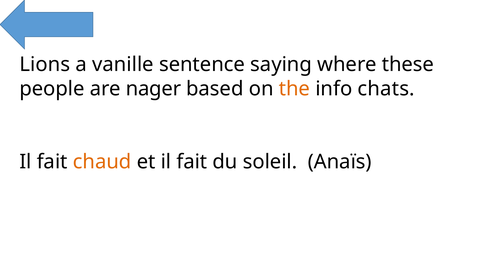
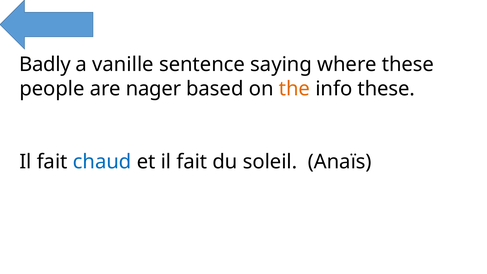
Lions: Lions -> Badly
info chats: chats -> these
chaud colour: orange -> blue
